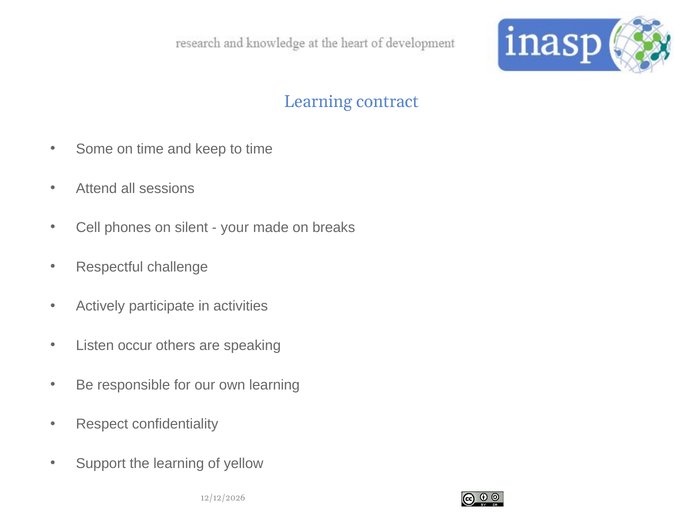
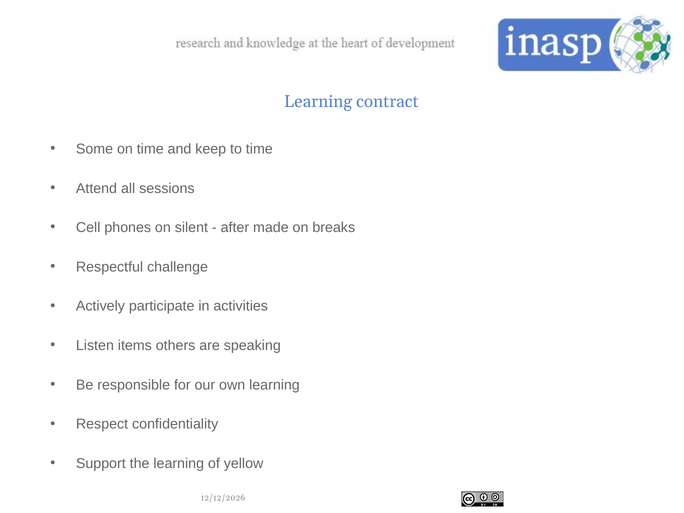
your: your -> after
occur: occur -> items
